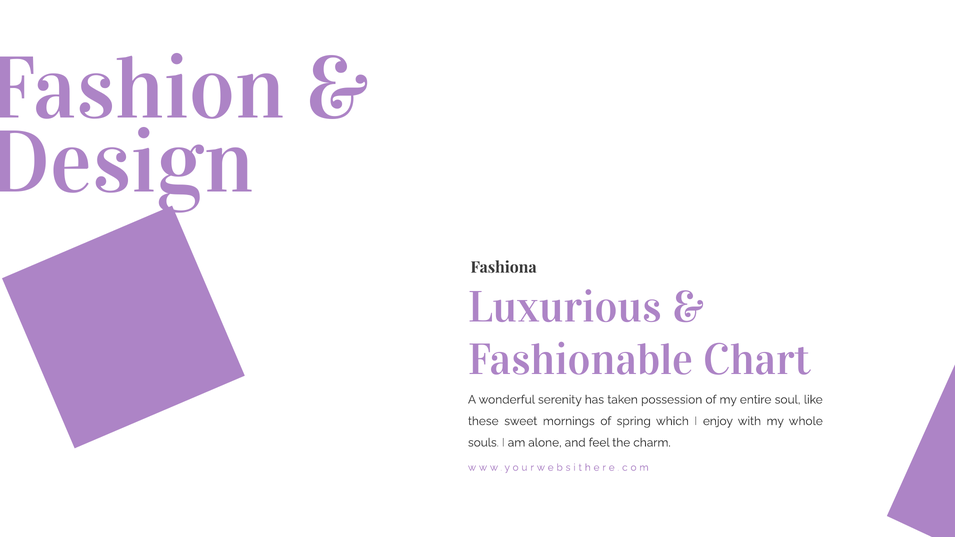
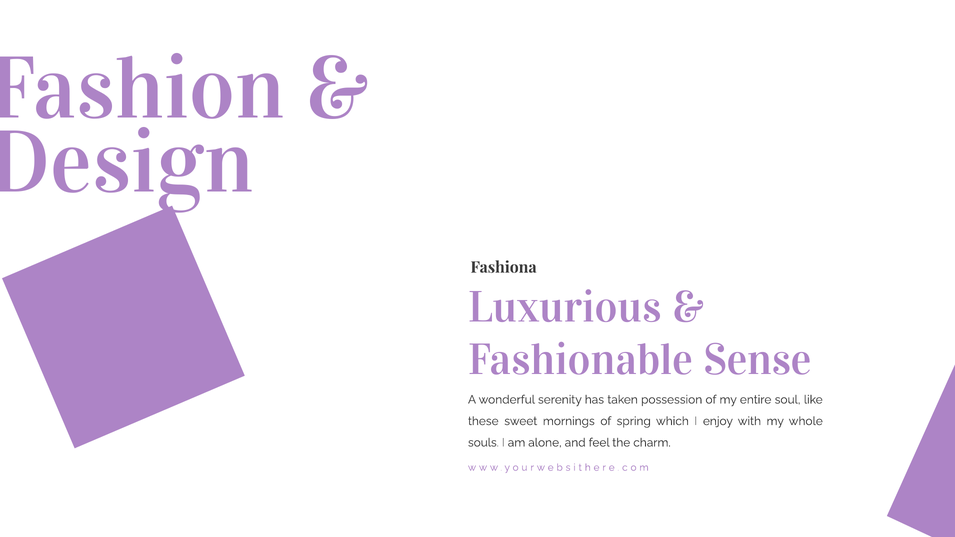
Chart: Chart -> Sense
